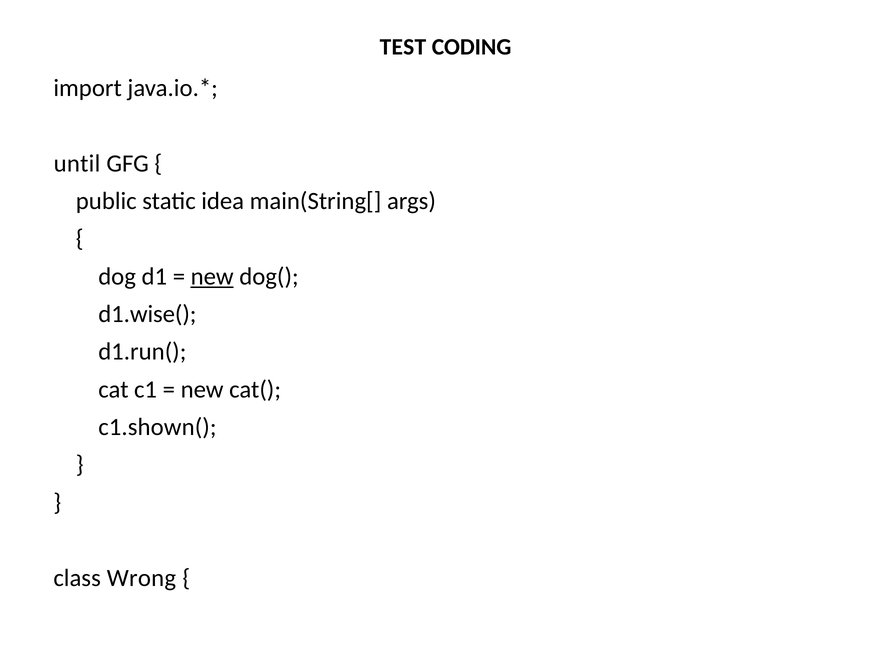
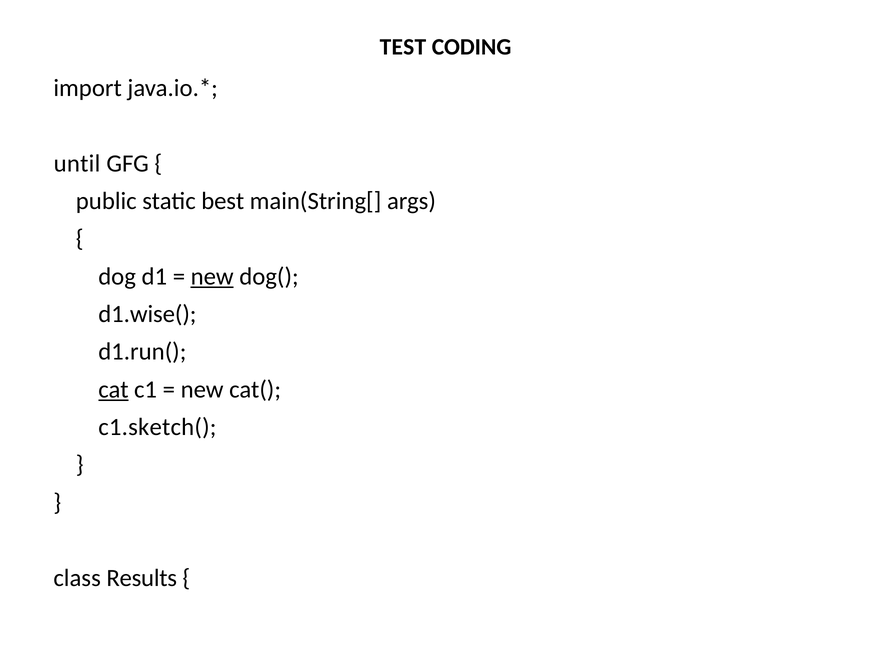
idea: idea -> best
cat underline: none -> present
c1.shown(: c1.shown( -> c1.sketch(
Wrong: Wrong -> Results
